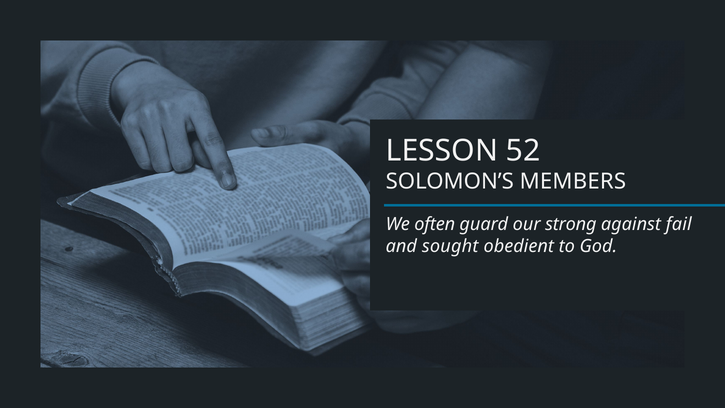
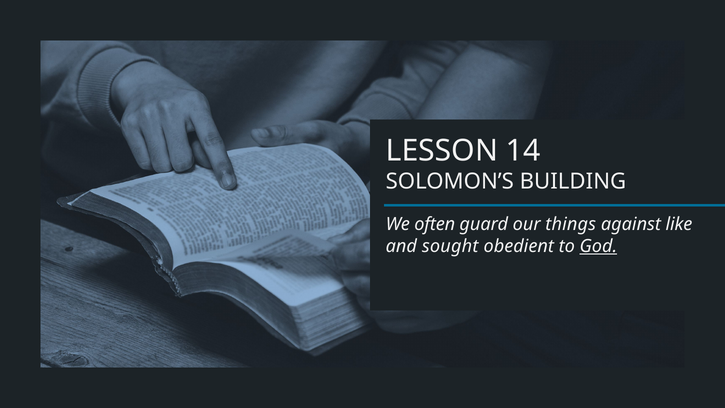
52: 52 -> 14
MEMBERS: MEMBERS -> BUILDING
strong: strong -> things
fail: fail -> like
God underline: none -> present
